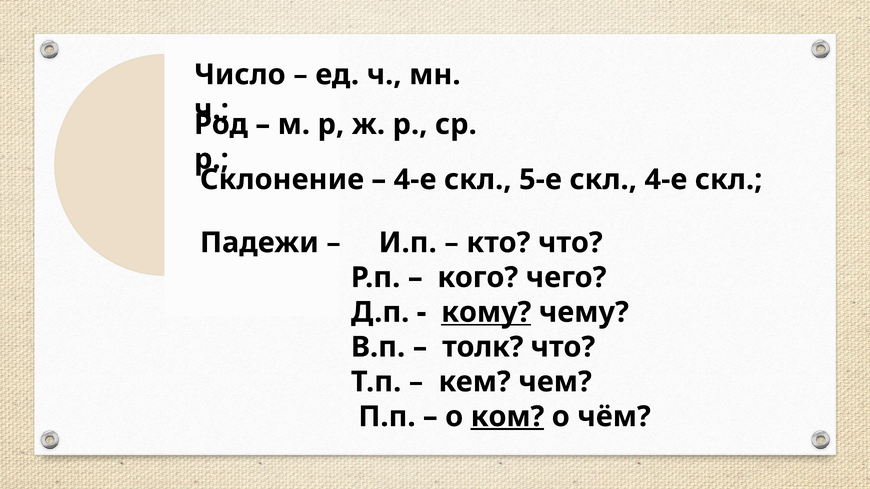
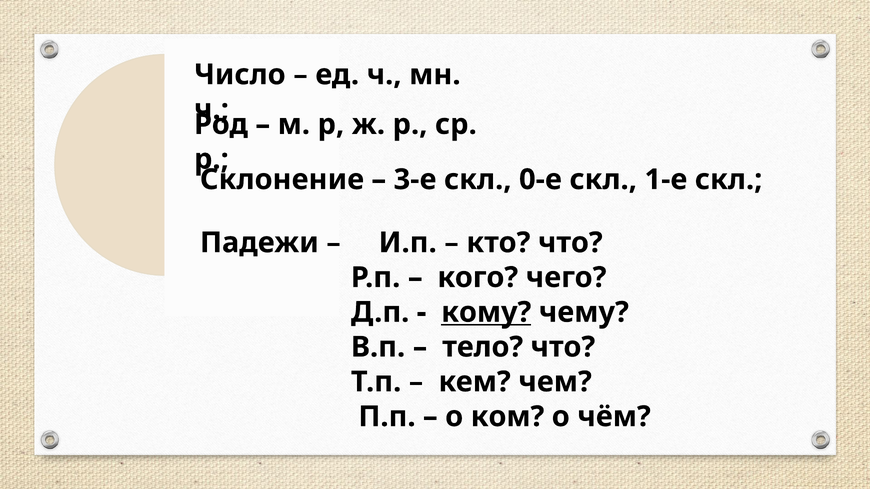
4-е at (415, 180): 4-е -> 3-е
5-е: 5-е -> 0-е
скл 4-е: 4-е -> 1-е
толк: толк -> тело
ком underline: present -> none
